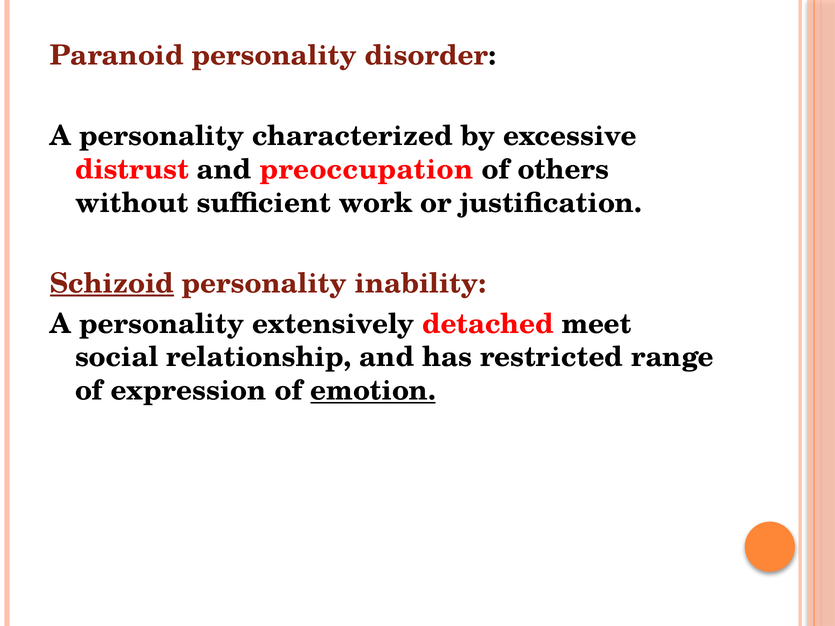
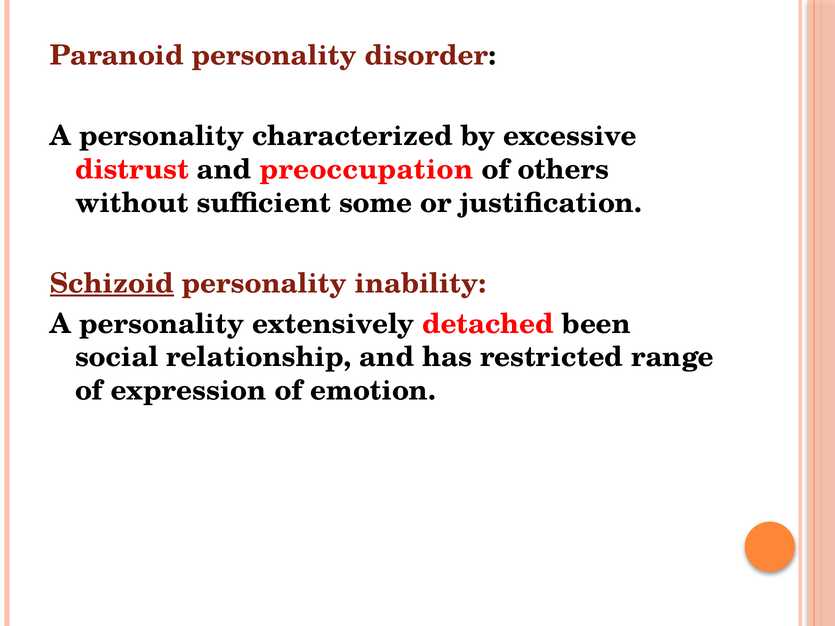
work: work -> some
meet: meet -> been
emotion underline: present -> none
